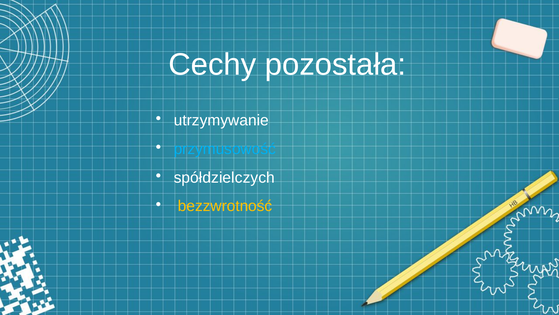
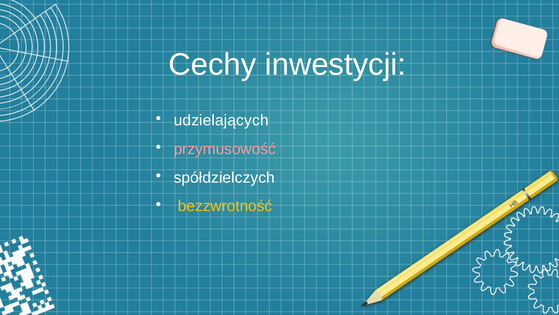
pozostała: pozostała -> inwestycji
utrzymywanie: utrzymywanie -> udzielających
przymusowość colour: light blue -> pink
